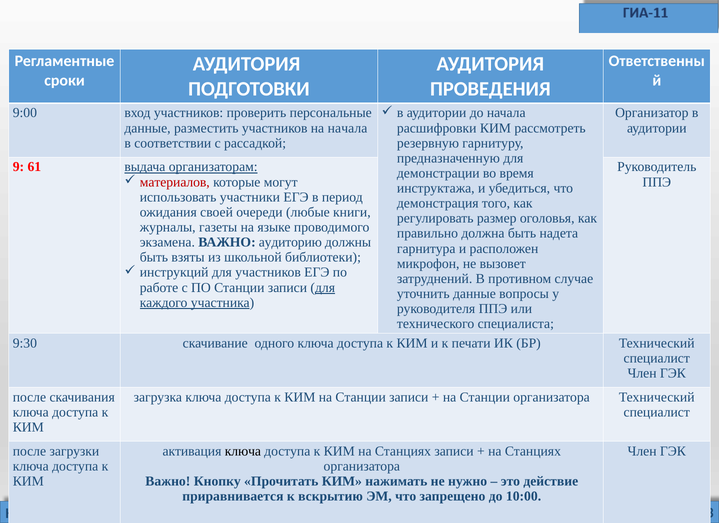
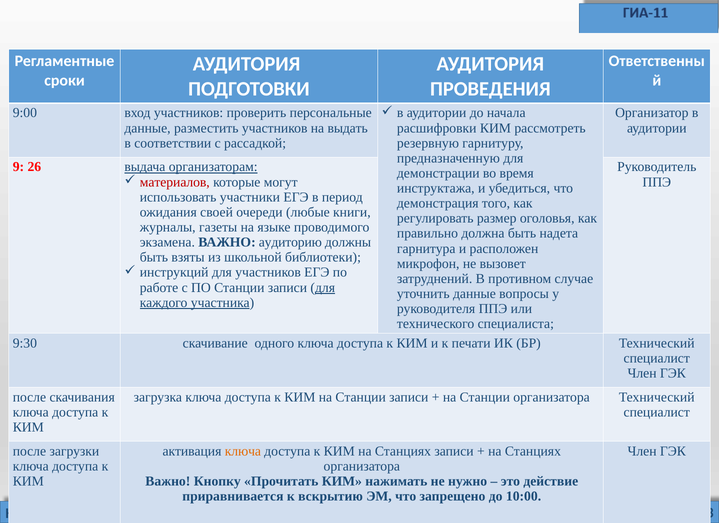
на начала: начала -> выдать
61: 61 -> 26
ключа at (243, 451) colour: black -> orange
